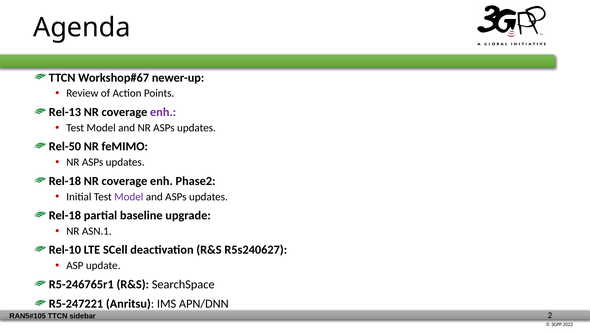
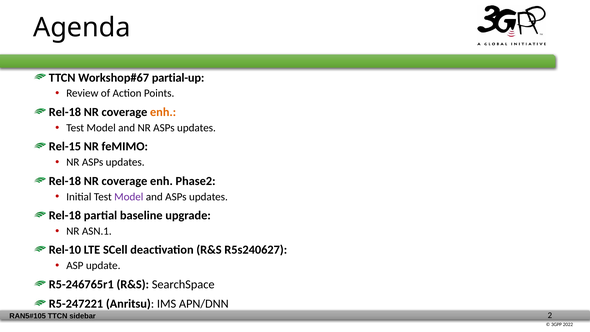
newer-up: newer-up -> partial-up
Rel-13 at (65, 112): Rel-13 -> Rel-18
enh at (163, 112) colour: purple -> orange
Rel-50: Rel-50 -> Rel-15
